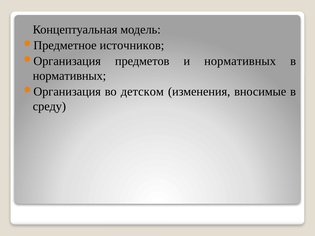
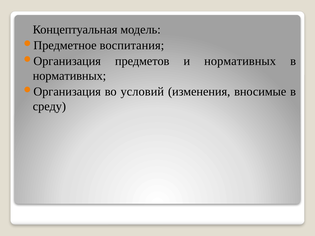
источников: источников -> воспитания
детском: детском -> условий
